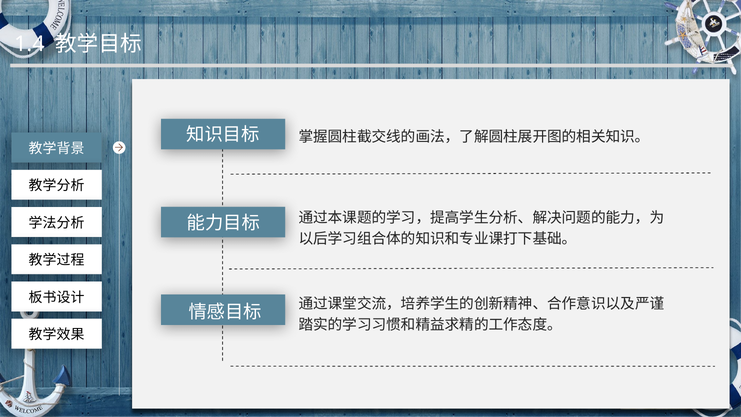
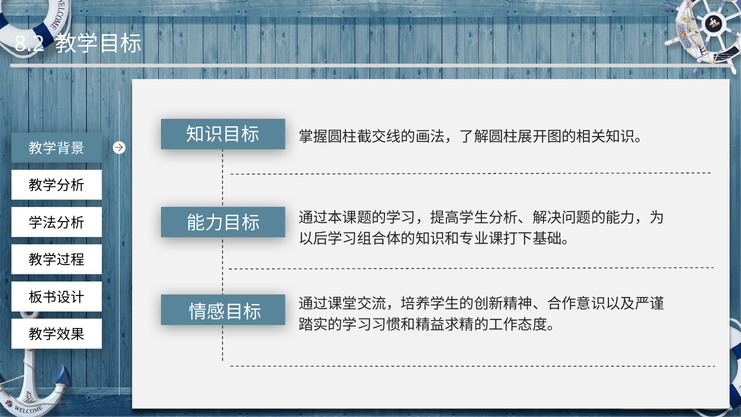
1.4: 1.4 -> 8.2
